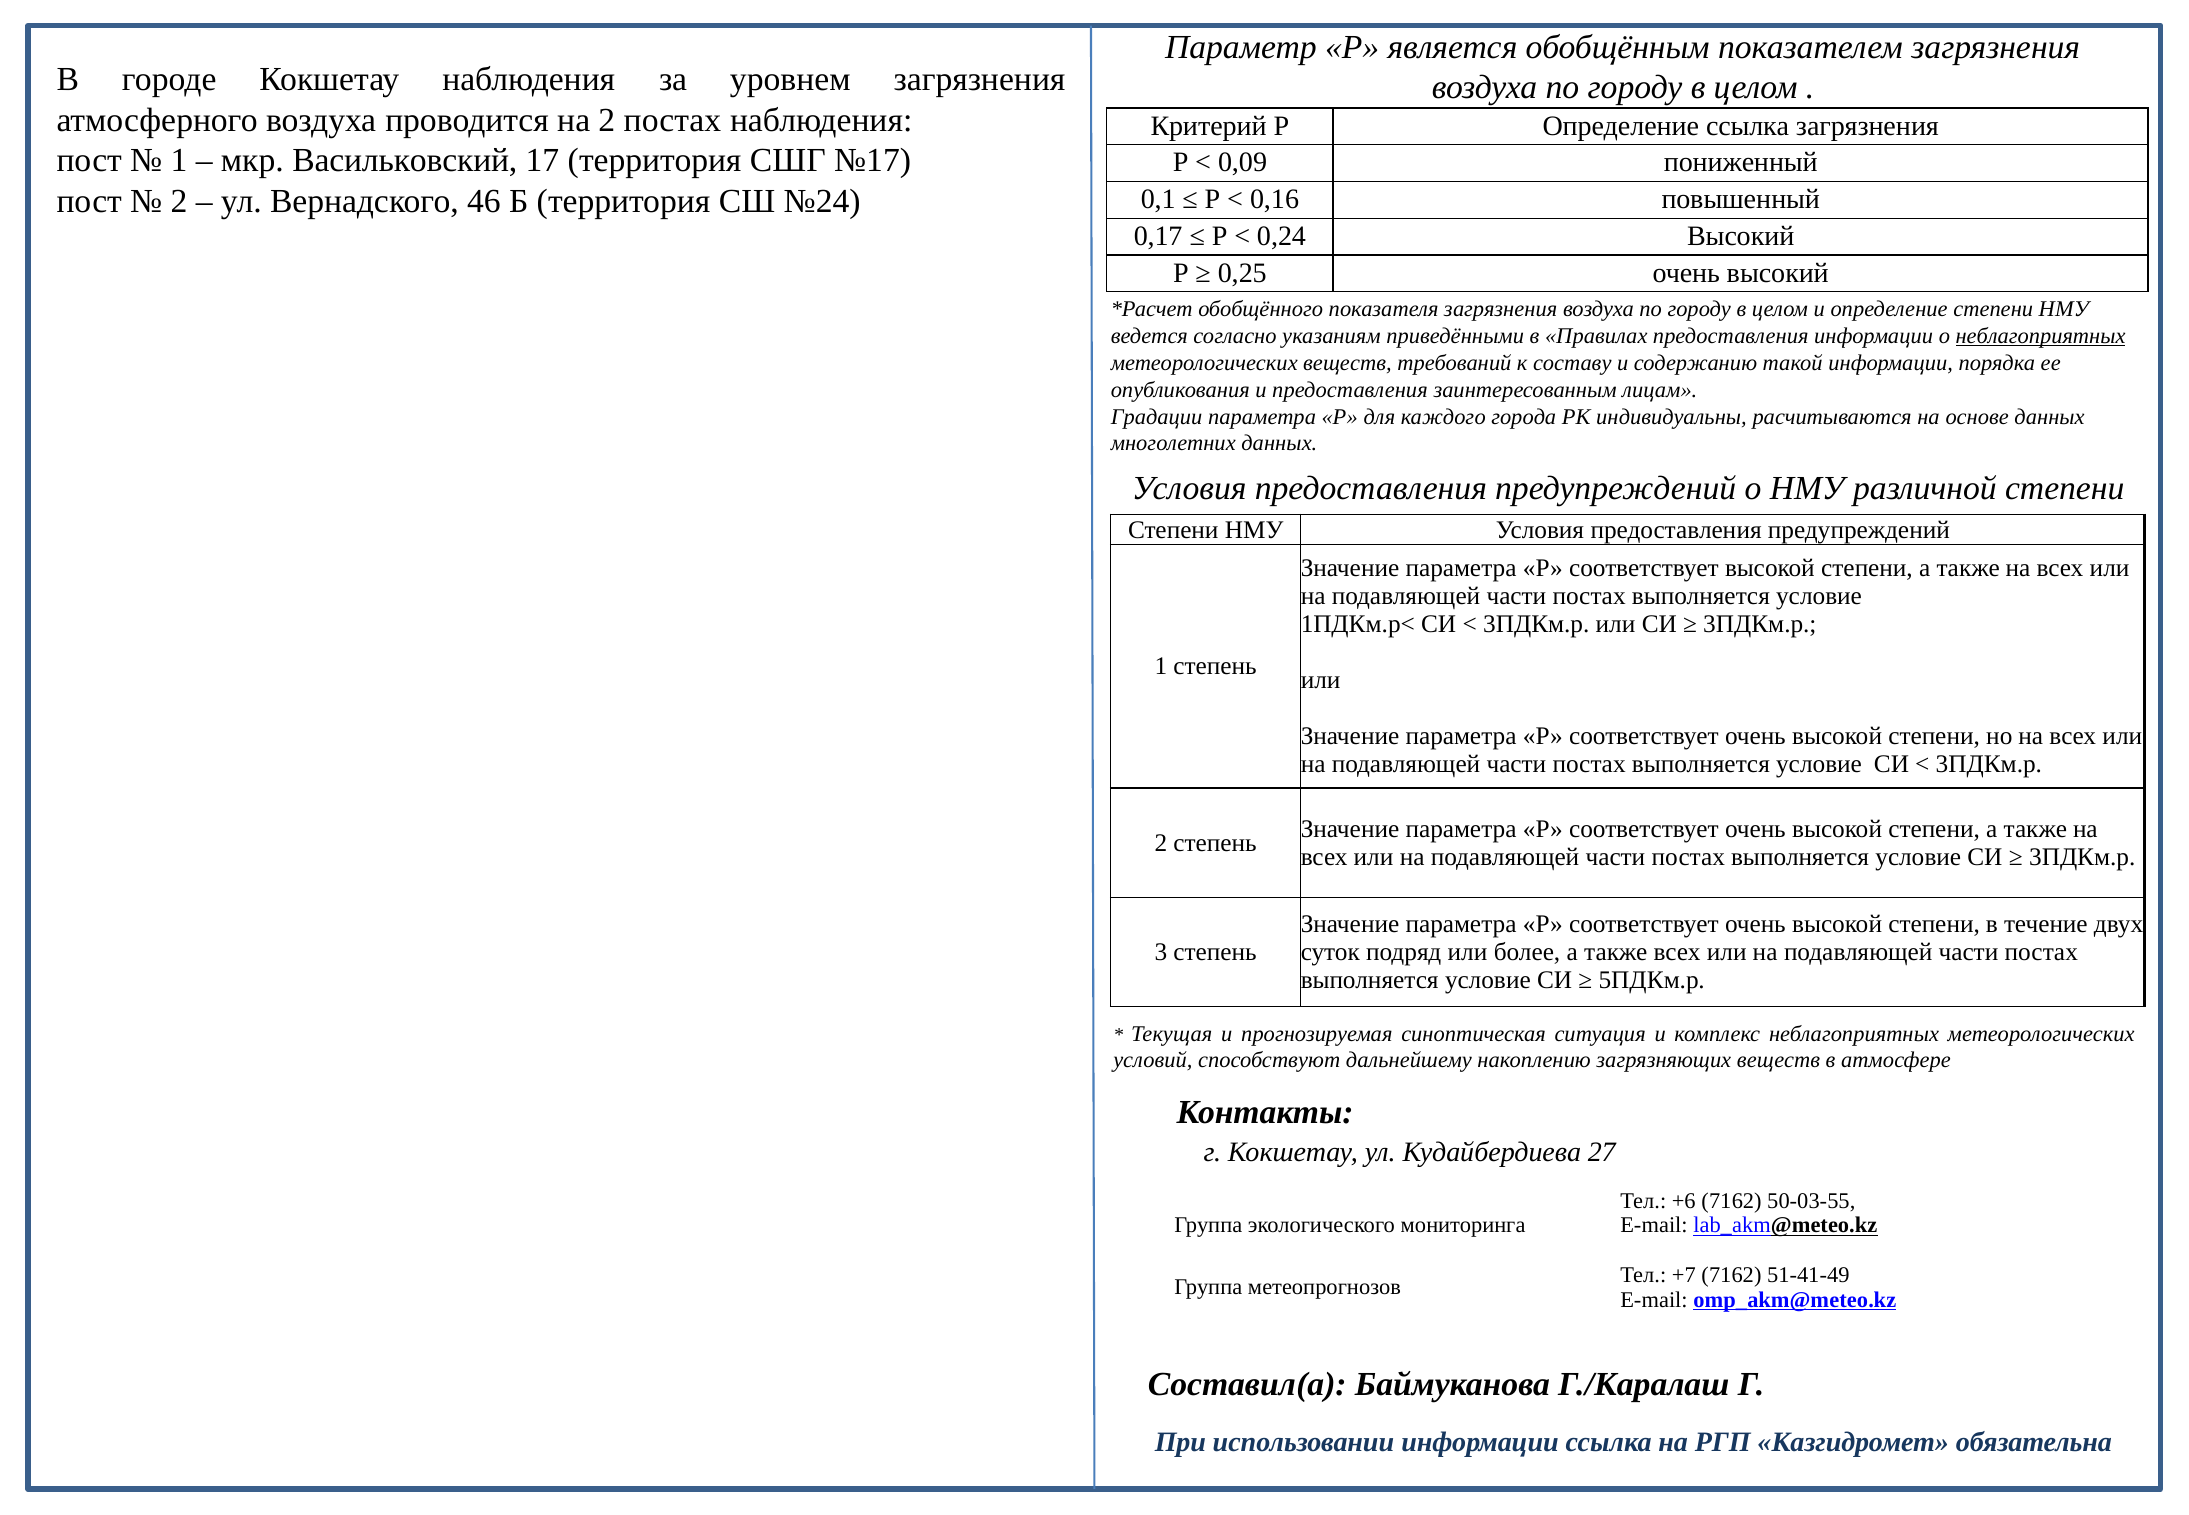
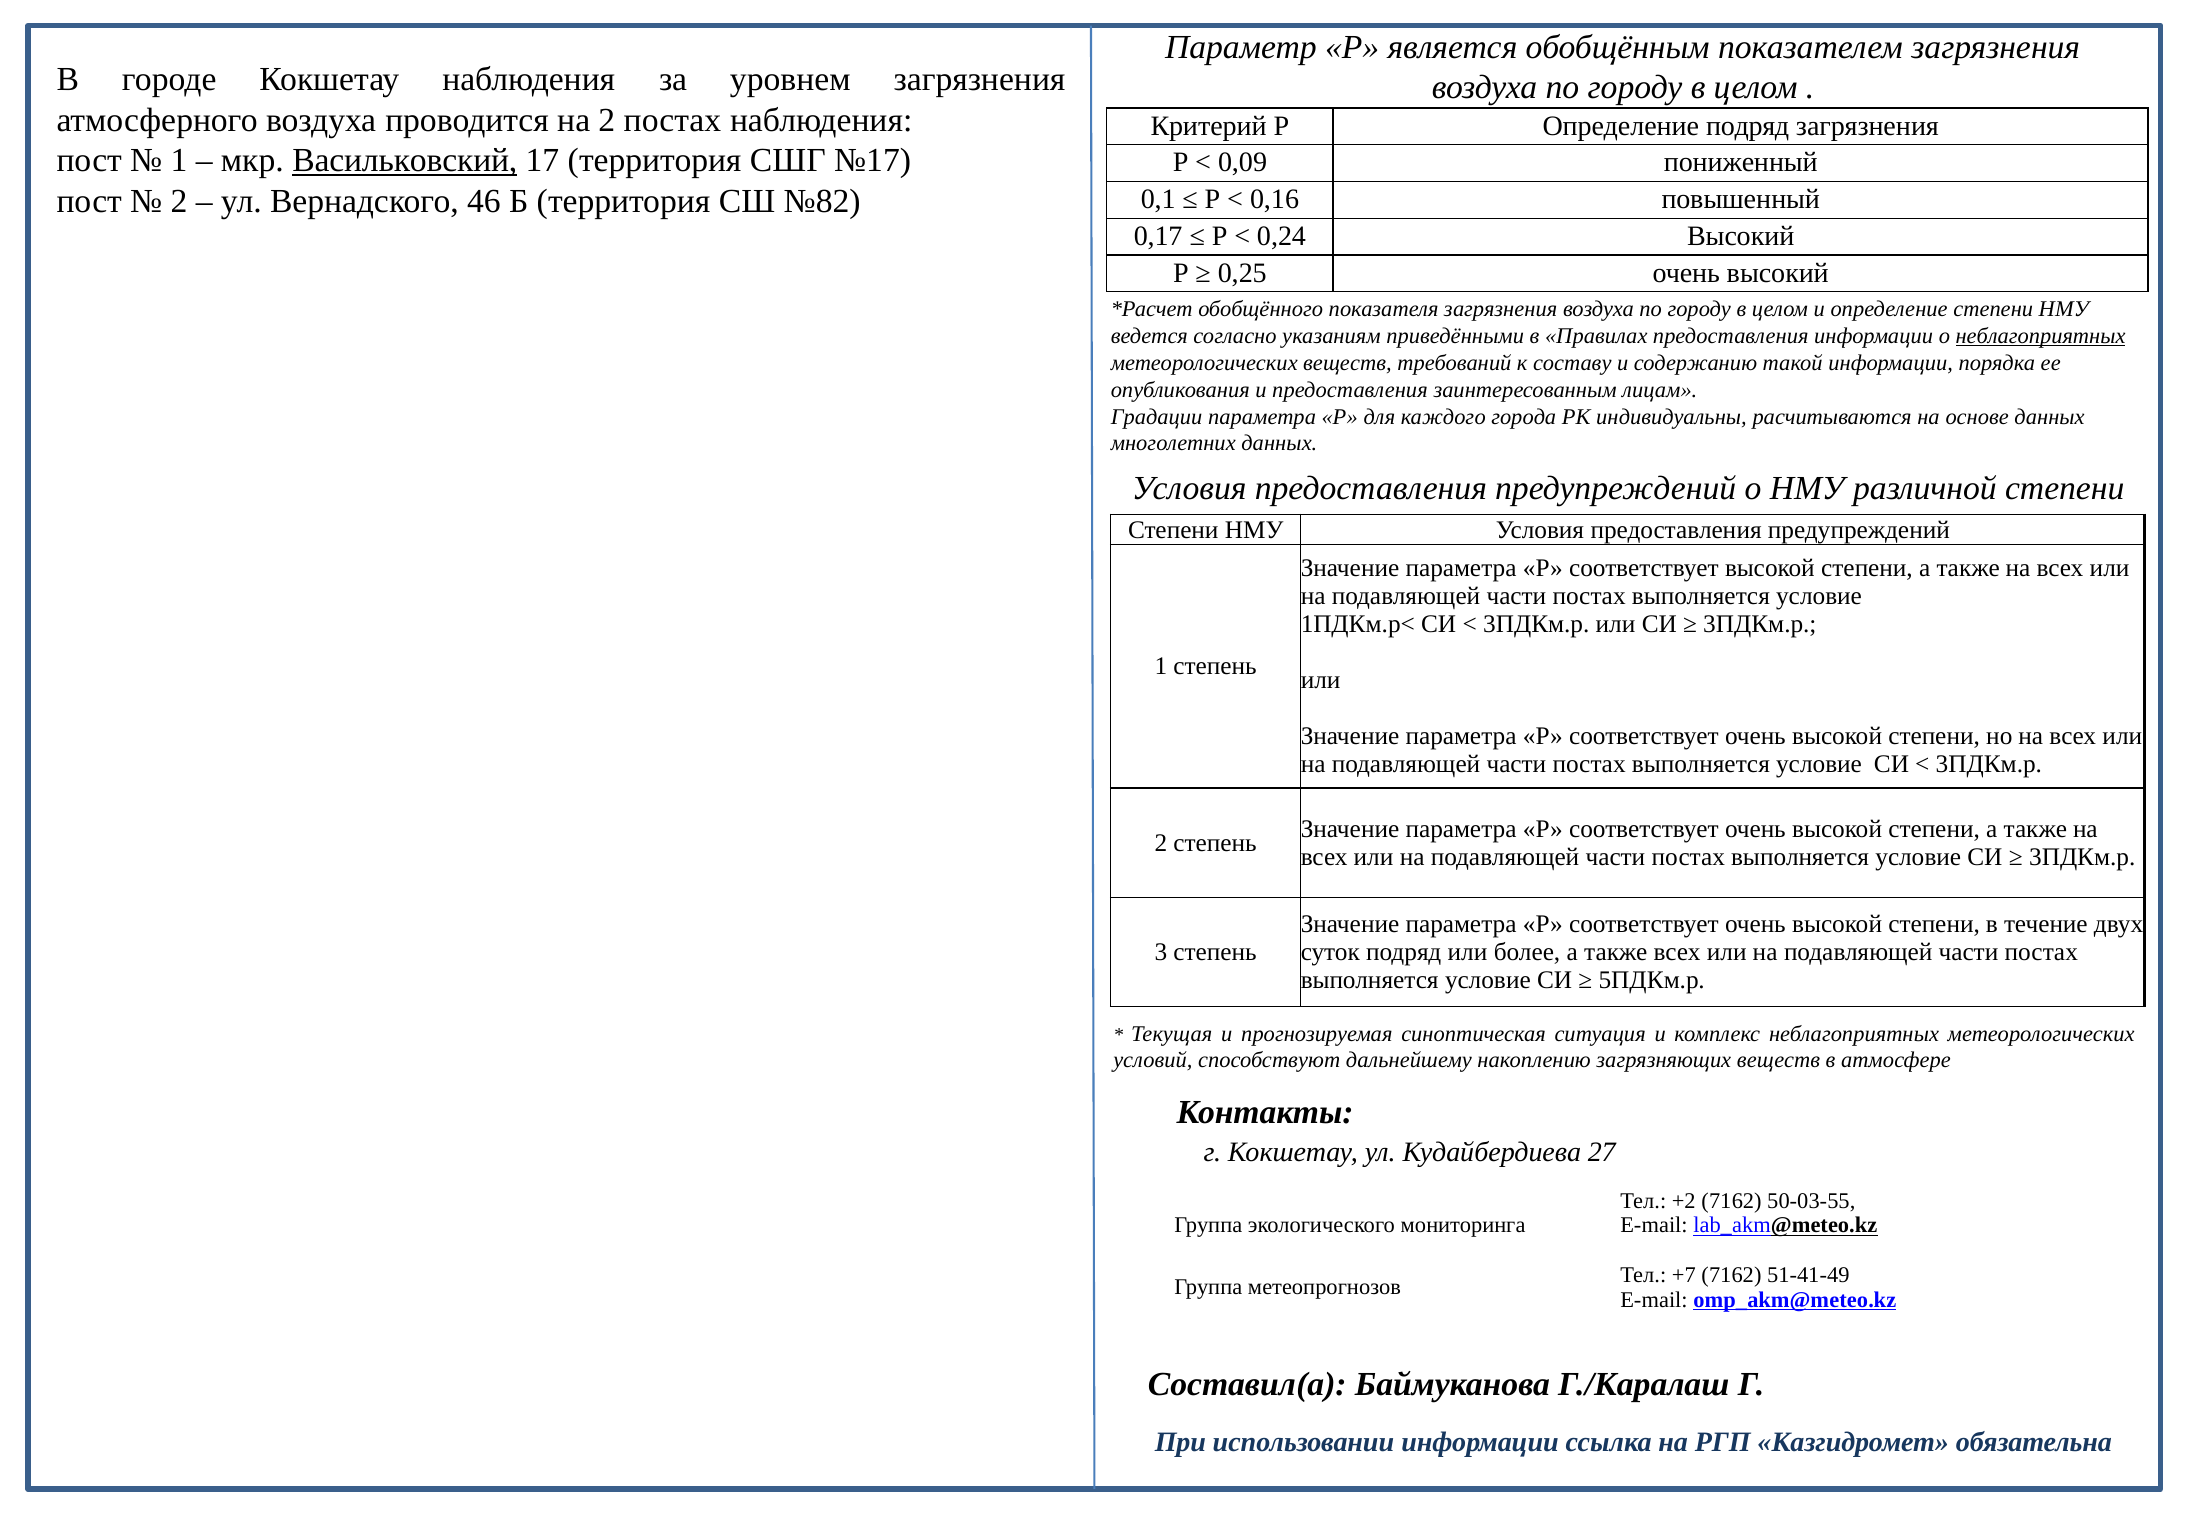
Определение ссылка: ссылка -> подряд
Васильковский underline: none -> present
№24: №24 -> №82
+6: +6 -> +2
